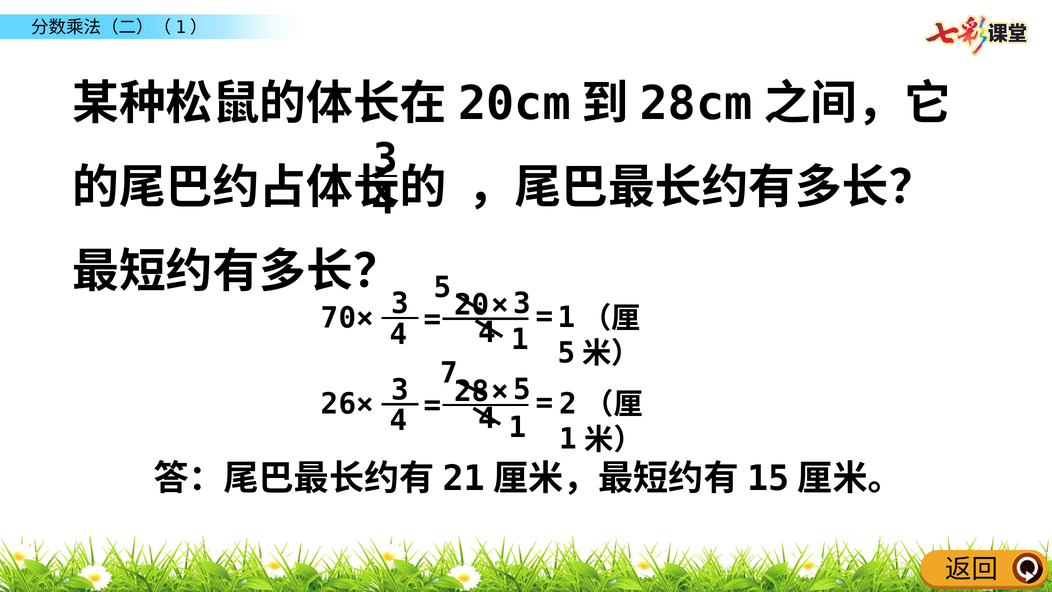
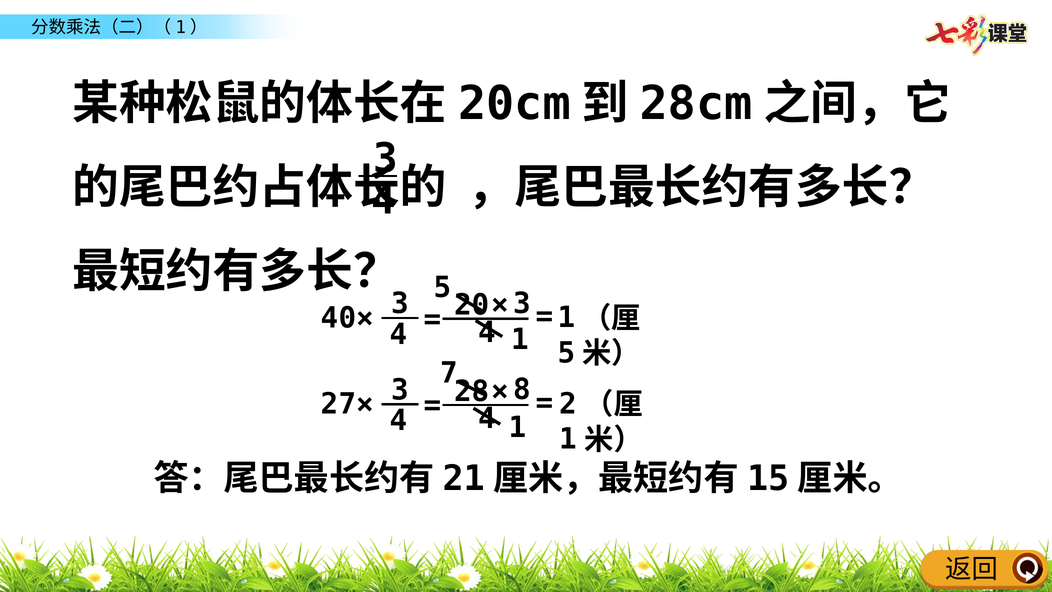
70×: 70× -> 40×
28 5: 5 -> 8
26×: 26× -> 27×
